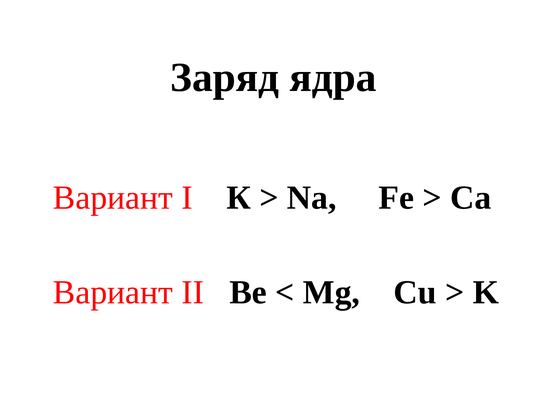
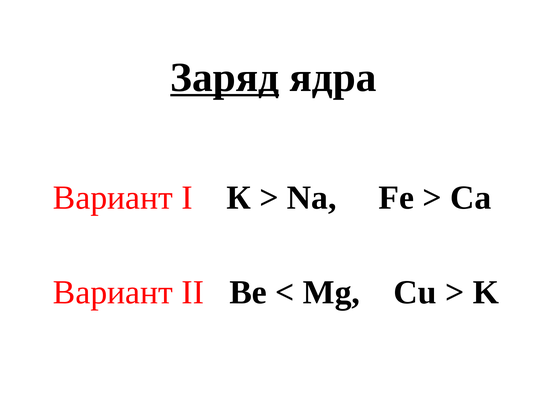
Заряд underline: none -> present
